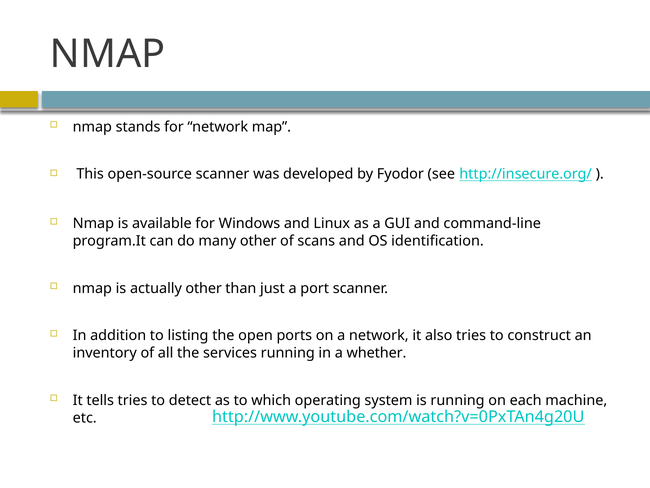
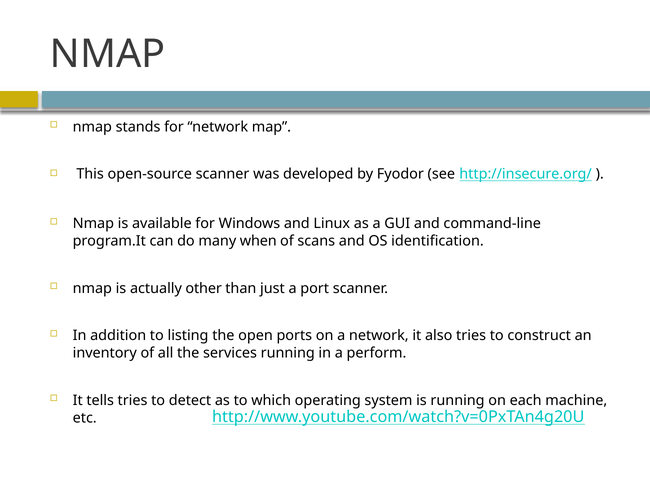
many other: other -> when
whether: whether -> perform
